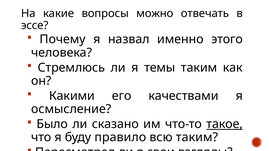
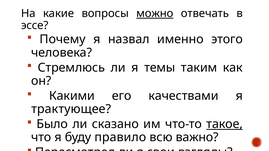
можно underline: none -> present
осмысление: осмысление -> трактующее
всю таким: таким -> важно
